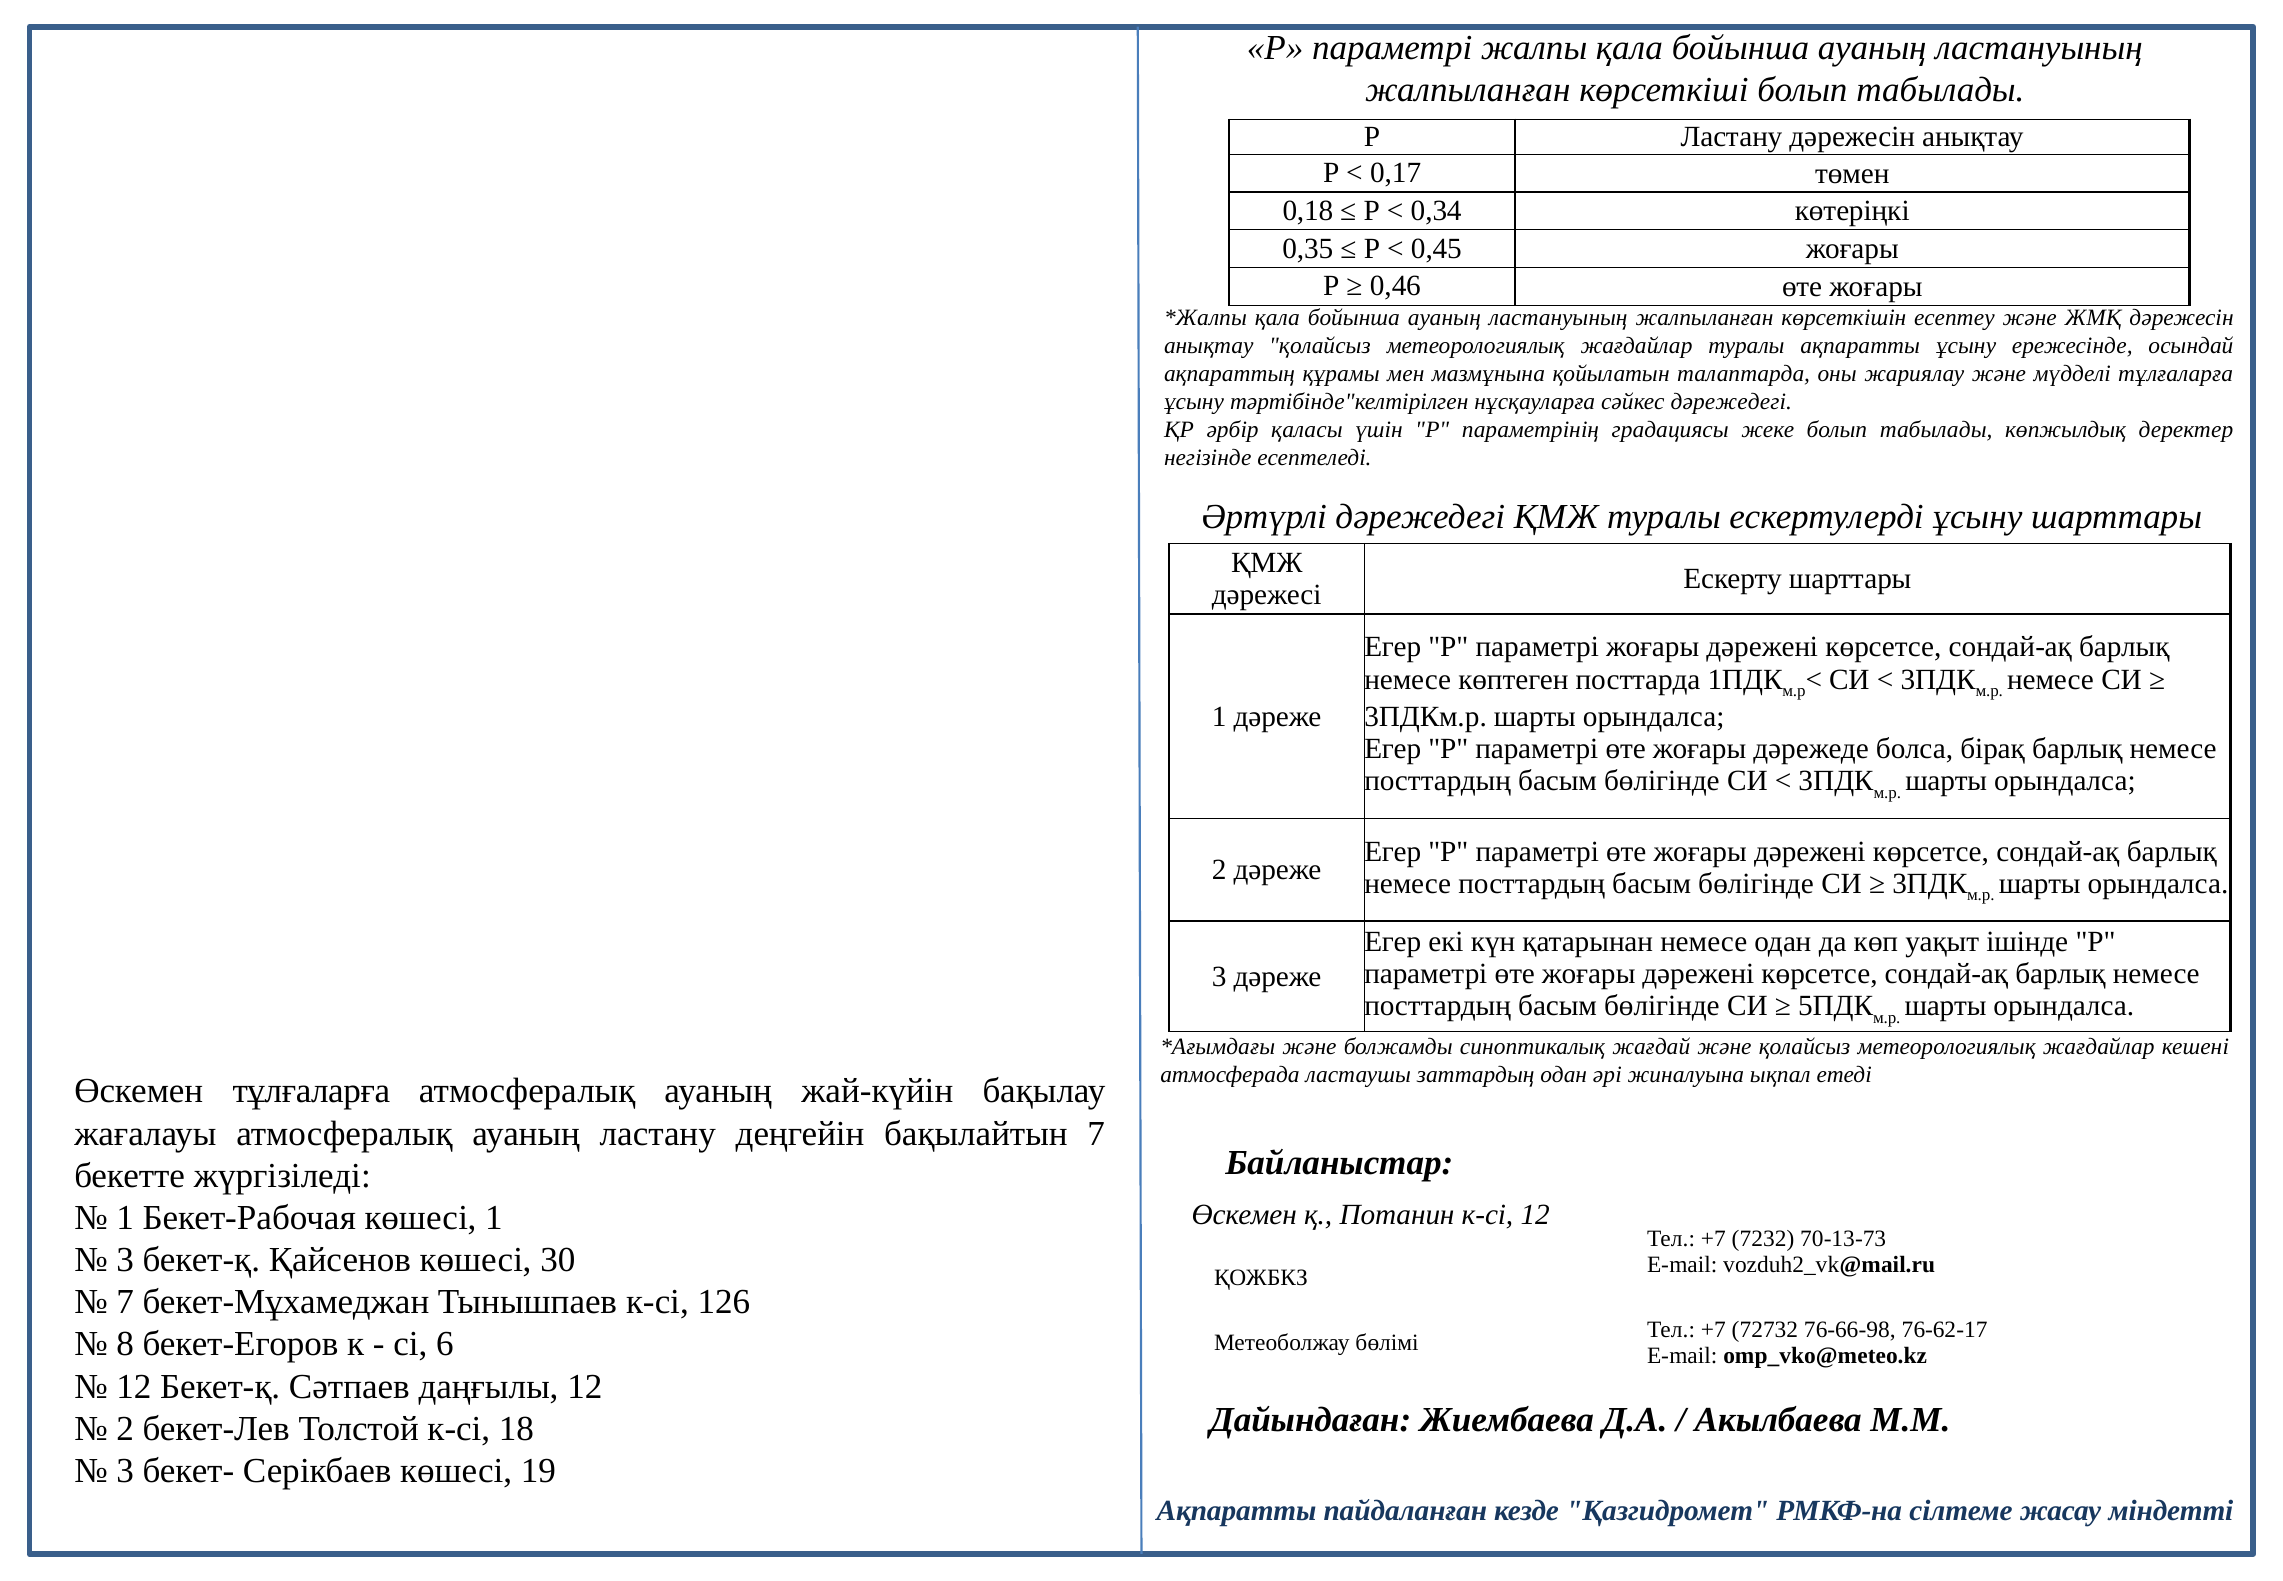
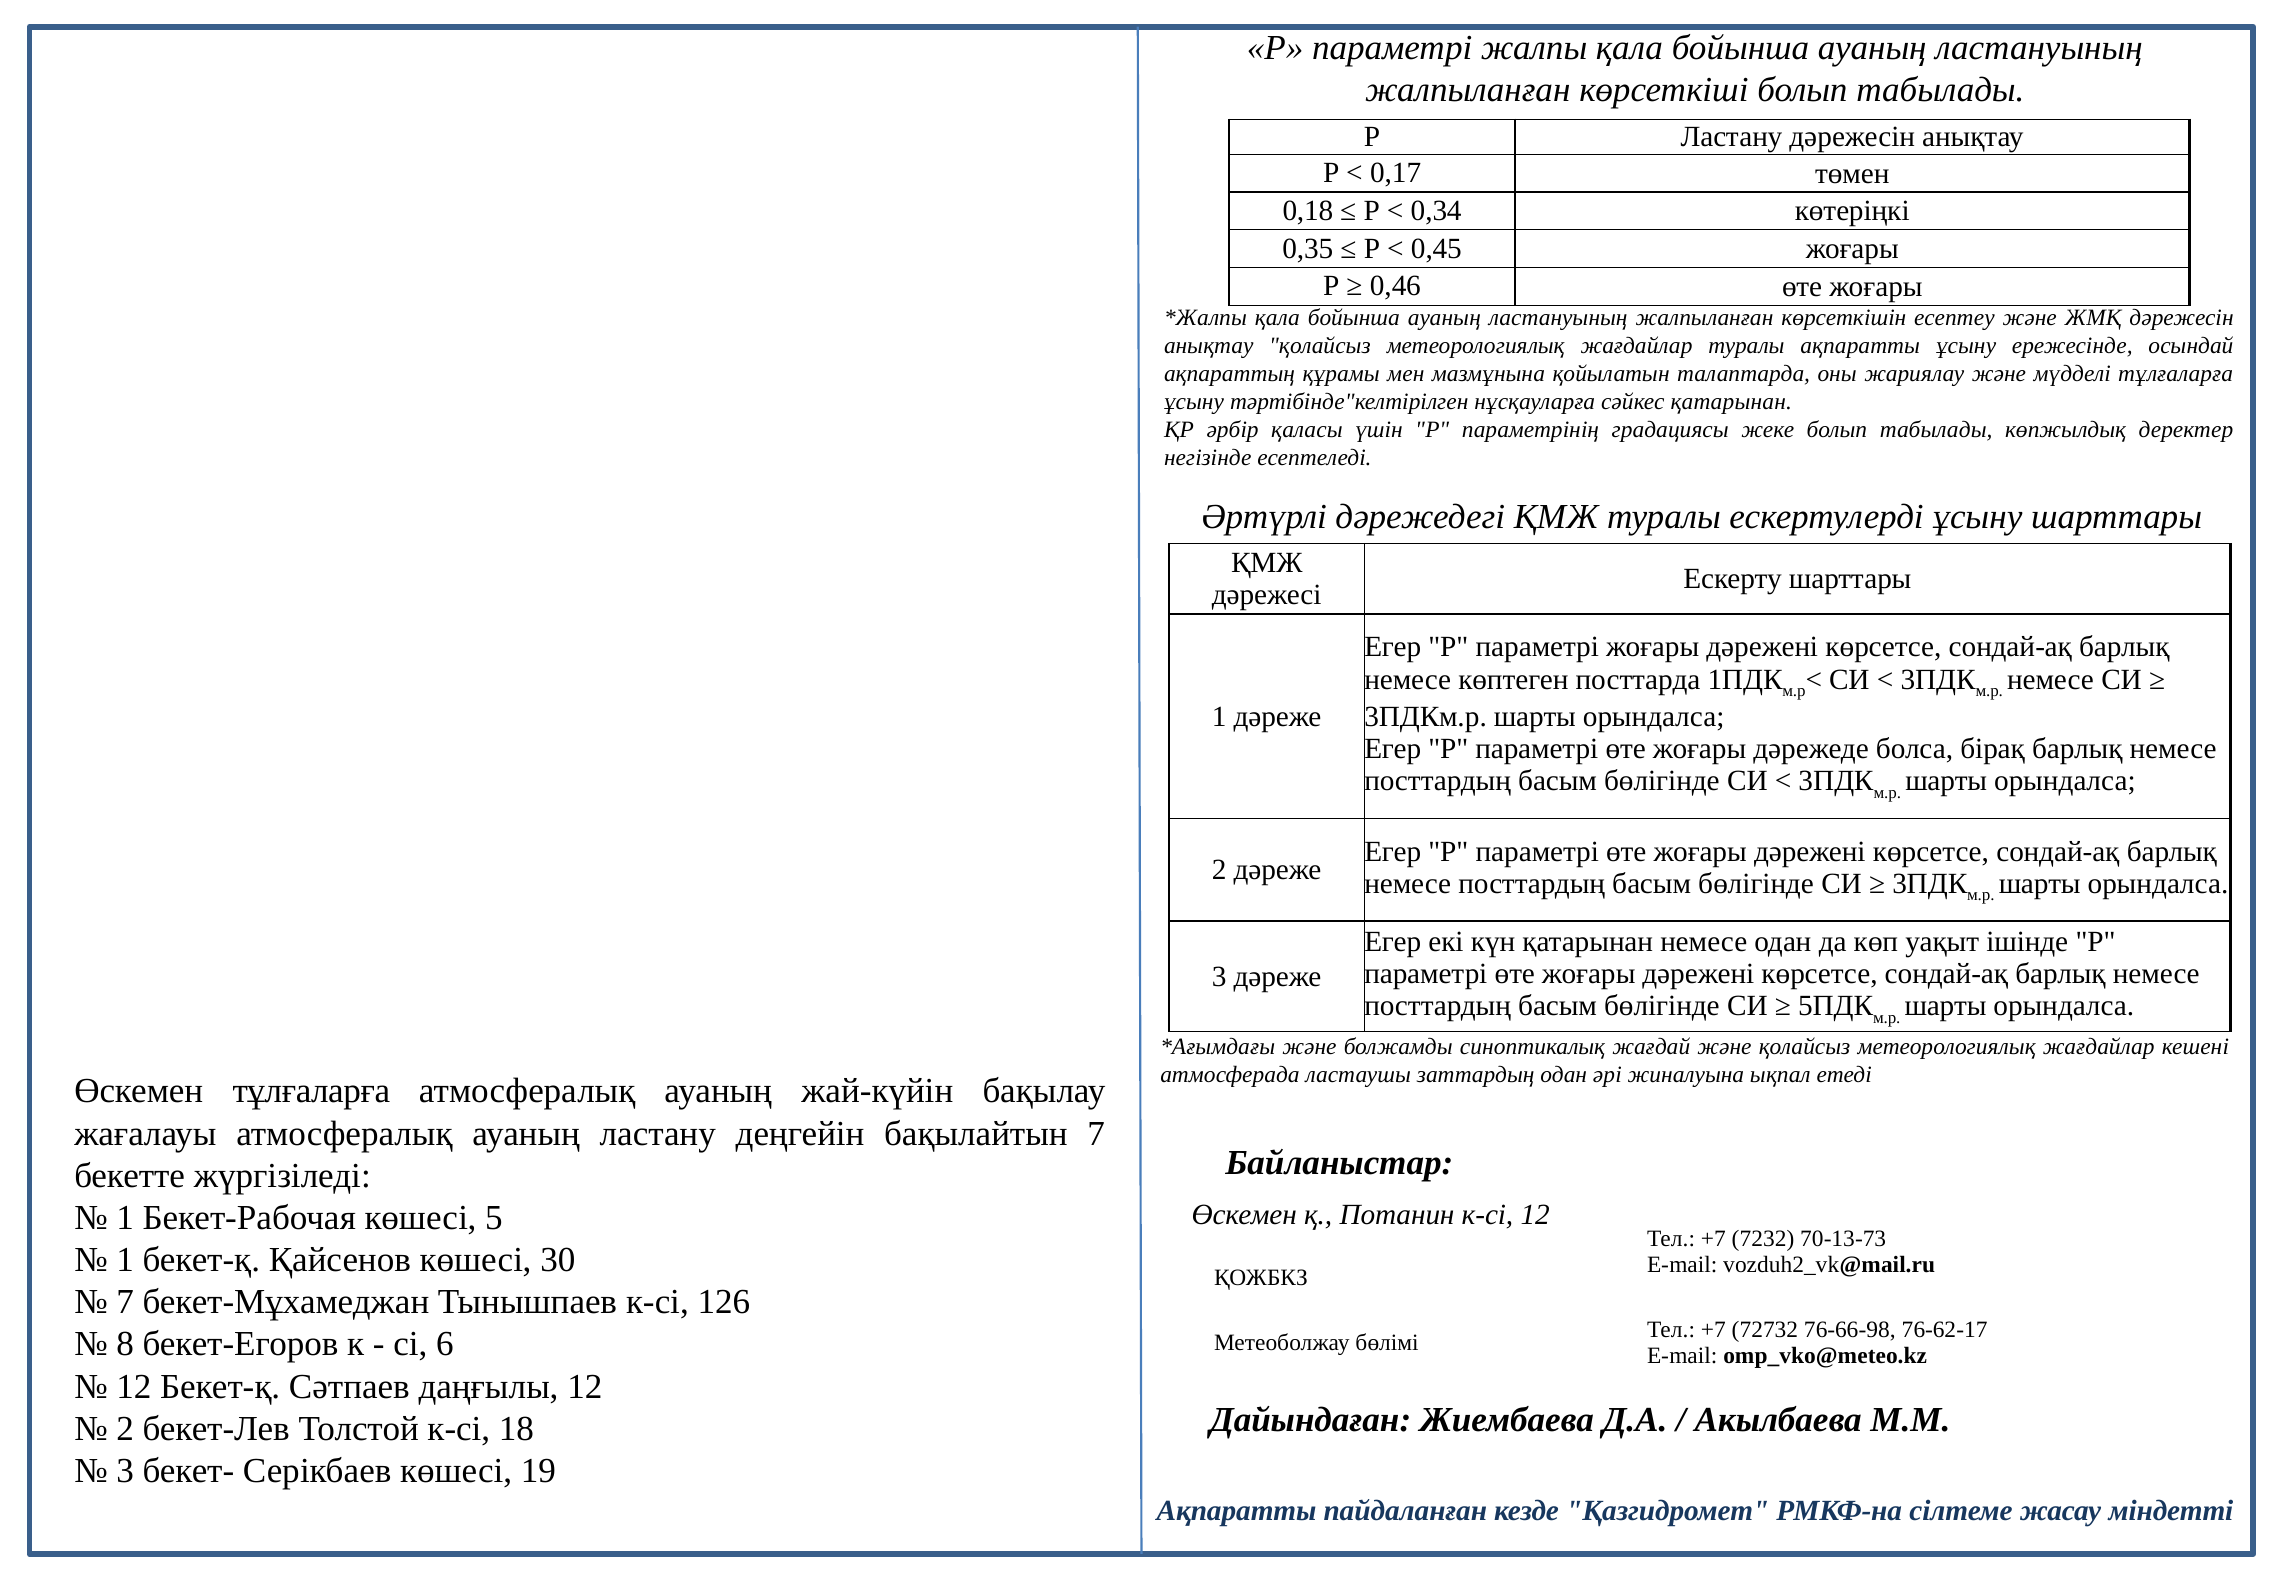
сәйкес дәрежедегі: дәрежедегі -> қатарынан
көшесі 1: 1 -> 5
3 at (125, 1260): 3 -> 1
